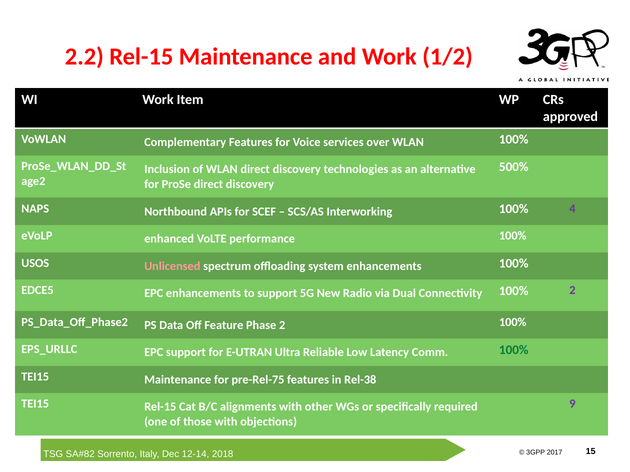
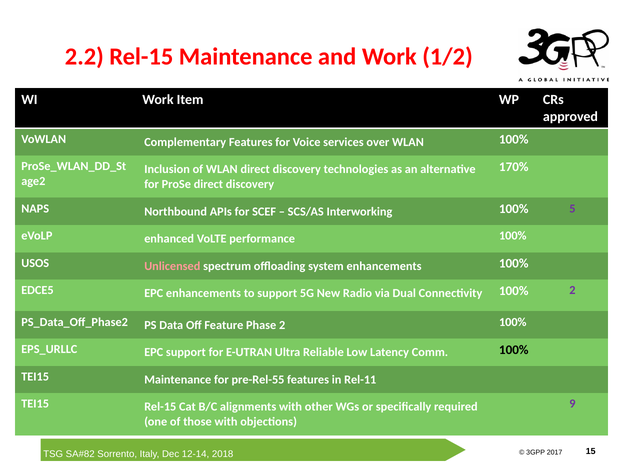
500%: 500% -> 170%
4: 4 -> 5
100% at (514, 350) colour: green -> black
pre-Rel-75: pre-Rel-75 -> pre-Rel-55
Rel-38: Rel-38 -> Rel-11
